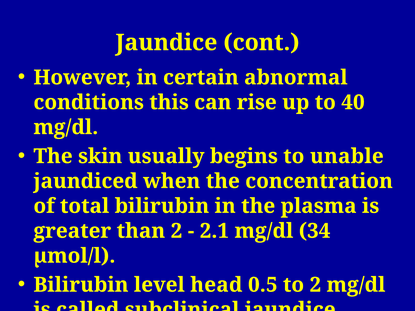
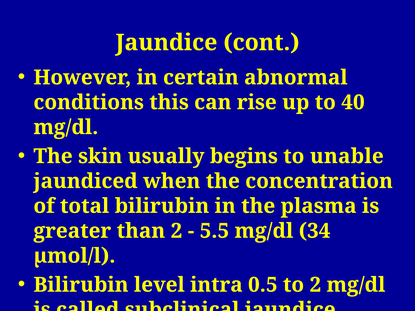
2.1: 2.1 -> 5.5
head: head -> intra
